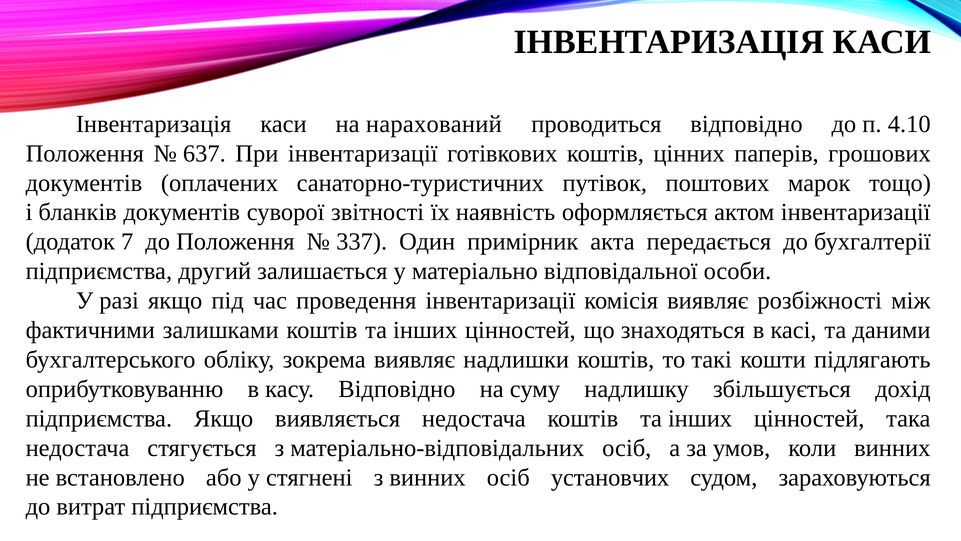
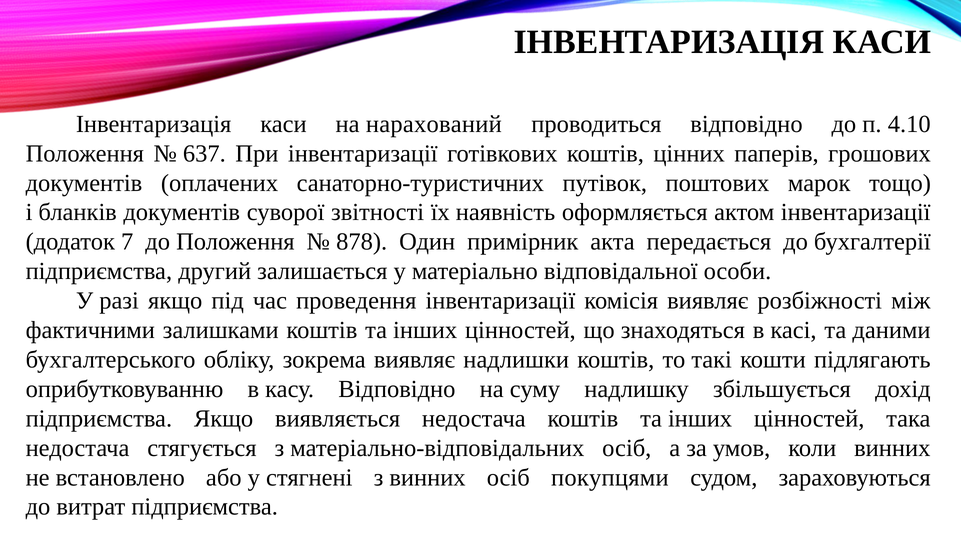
337: 337 -> 878
установчих: установчих -> покупцями
